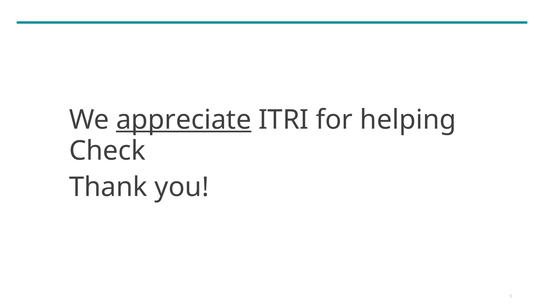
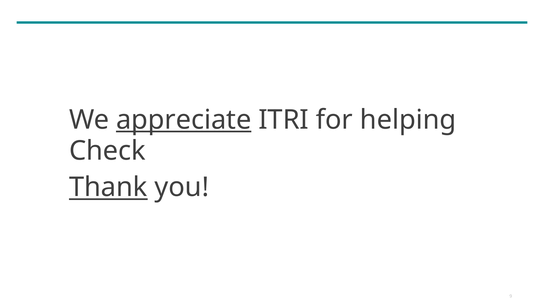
Thank underline: none -> present
